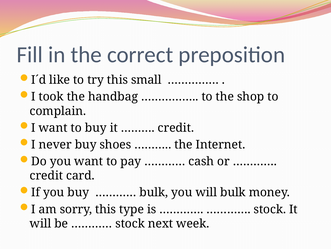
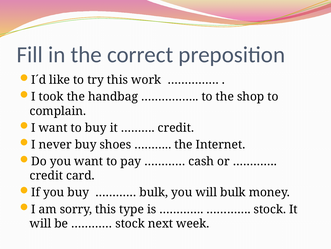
small: small -> work
